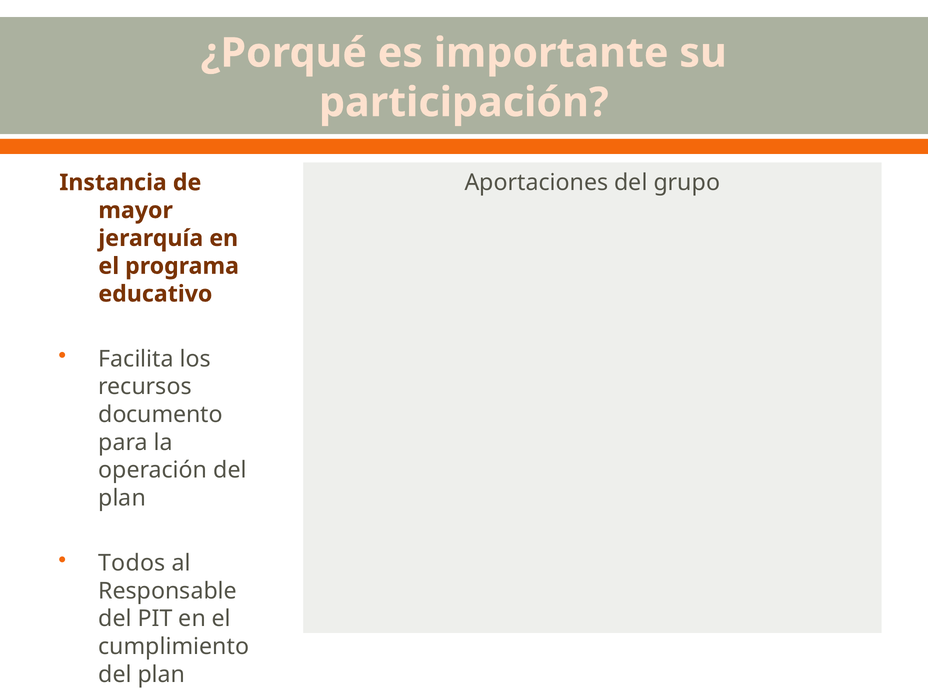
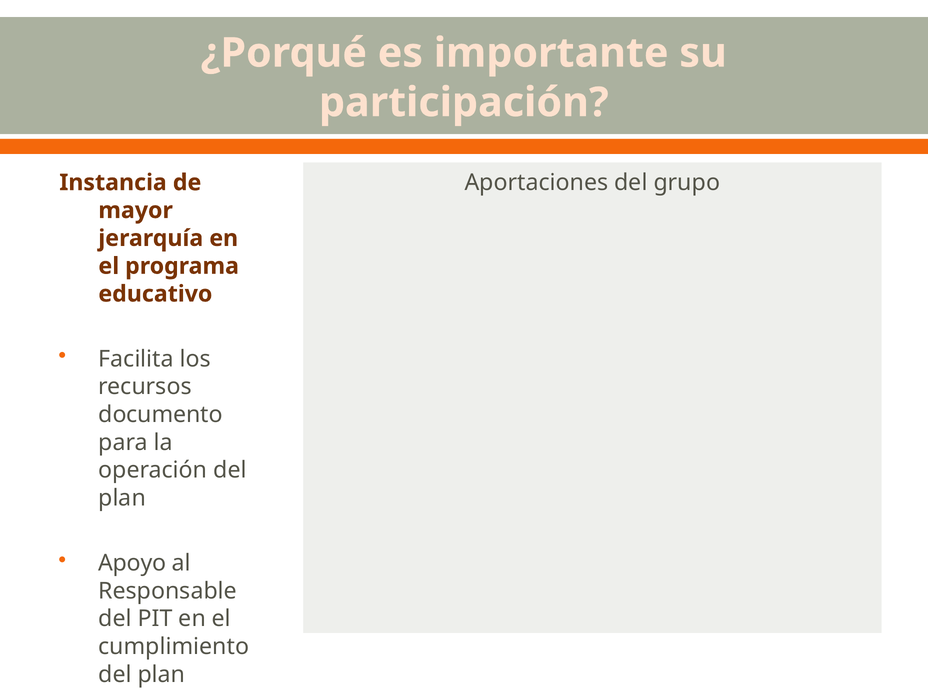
Todos: Todos -> Apoyo
